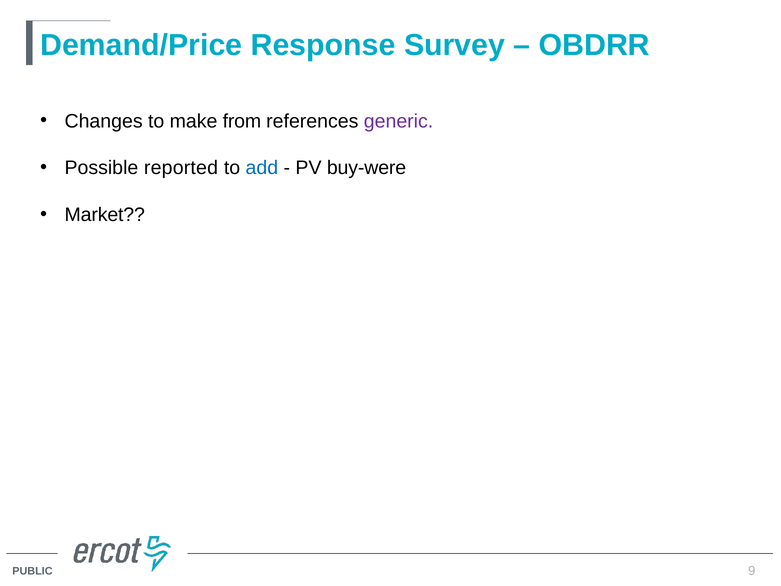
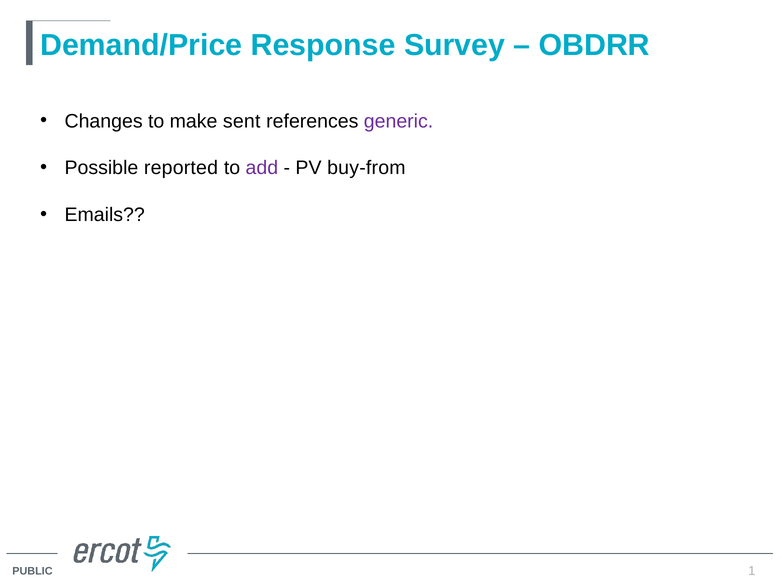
from: from -> sent
add colour: blue -> purple
buy-were: buy-were -> buy-from
Market: Market -> Emails
9: 9 -> 1
